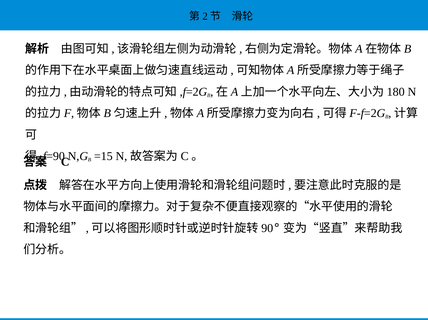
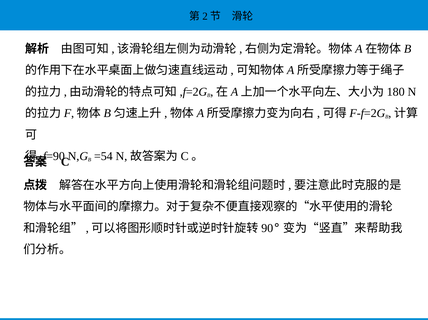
=15: =15 -> =54
